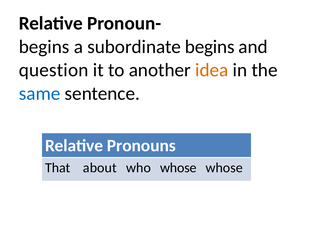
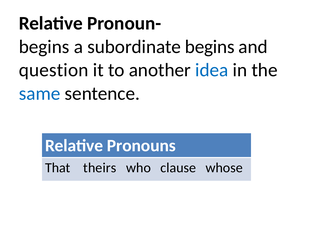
idea colour: orange -> blue
about: about -> theirs
who whose: whose -> clause
